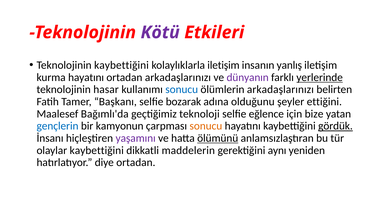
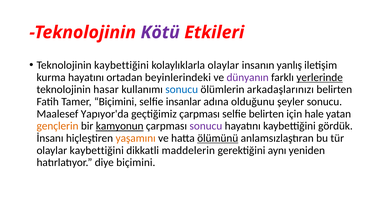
kolaylıklarla iletişim: iletişim -> olaylar
ortadan arkadaşlarınızı: arkadaşlarınızı -> beyinlerindeki
Tamer Başkanı: Başkanı -> Biçimini
bozarak: bozarak -> insanlar
şeyler ettiğini: ettiğini -> sonucu
Bağımlı'da: Bağımlı'da -> Yapıyor'da
geçtiğimiz teknoloji: teknoloji -> çarpması
selfie eğlence: eğlence -> belirten
bize: bize -> hale
gençlerin colour: blue -> orange
kamyonun underline: none -> present
sonucu at (206, 126) colour: orange -> purple
gördük underline: present -> none
yaşamını colour: purple -> orange
diye ortadan: ortadan -> biçimini
